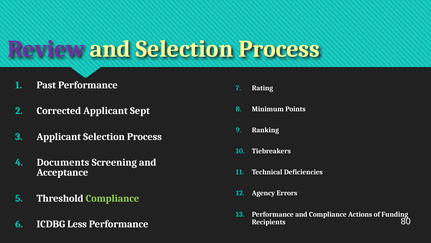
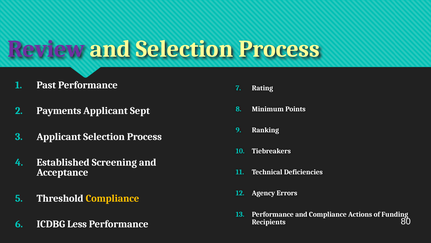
Corrected: Corrected -> Payments
Documents: Documents -> Established
Compliance at (112, 198) colour: light green -> yellow
